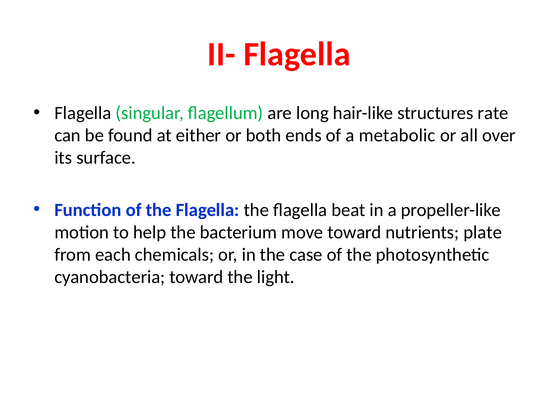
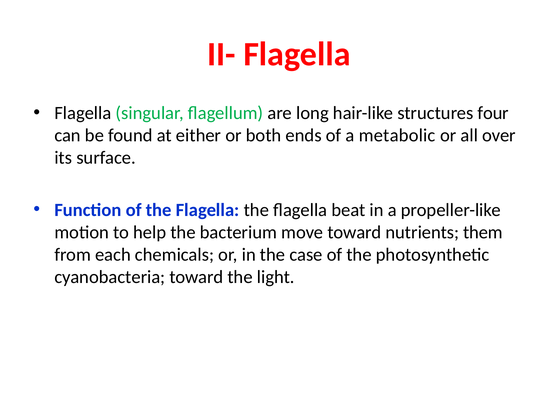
rate: rate -> four
plate: plate -> them
